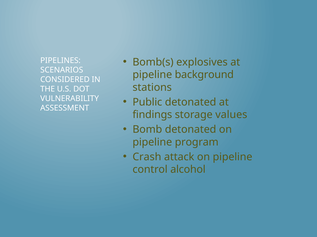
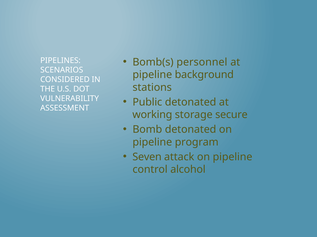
explosives: explosives -> personnel
findings: findings -> working
values: values -> secure
Crash: Crash -> Seven
